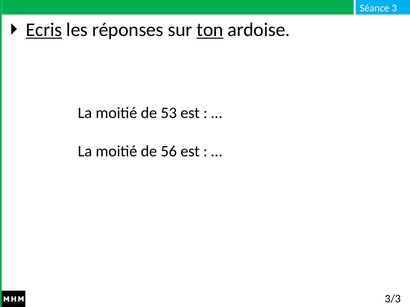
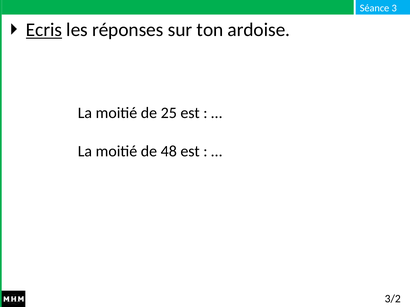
ton underline: present -> none
53: 53 -> 25
56: 56 -> 48
3/3: 3/3 -> 3/2
